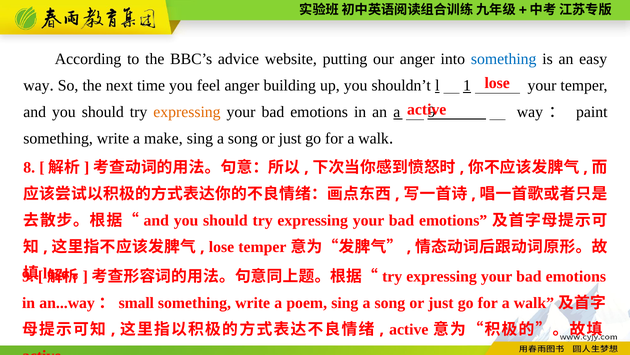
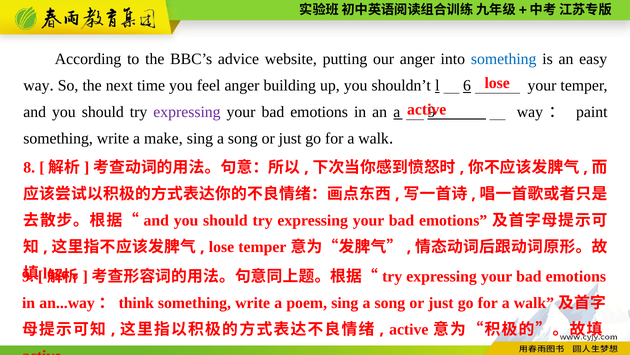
1: 1 -> 6
expressing at (187, 112) colour: orange -> purple
small: small -> think
